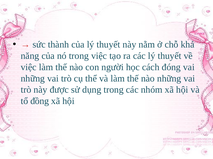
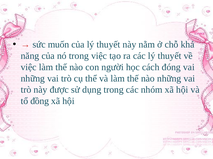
thành: thành -> muốn
